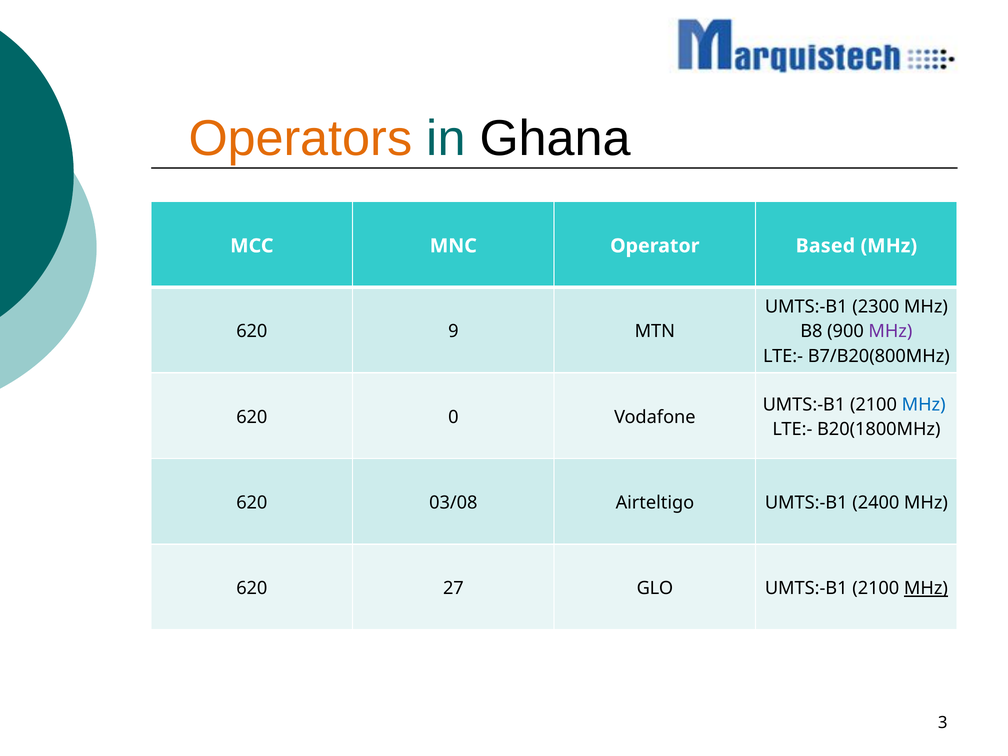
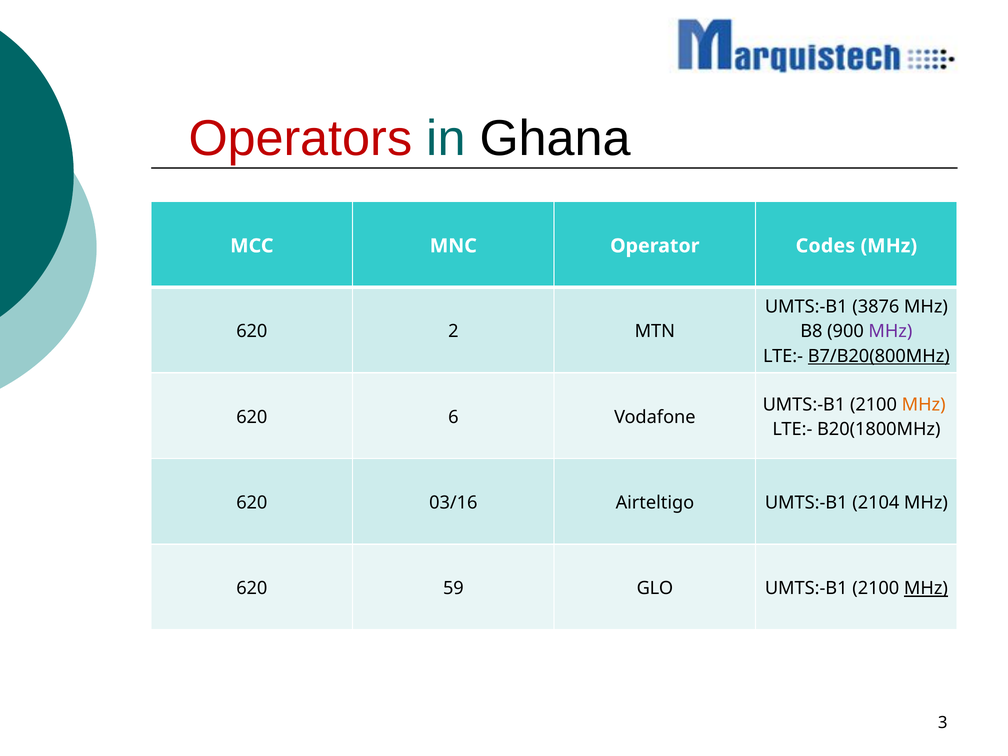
Operators colour: orange -> red
Based: Based -> Codes
2300: 2300 -> 3876
9: 9 -> 2
B7/B20(800MHz underline: none -> present
MHz at (924, 405) colour: blue -> orange
0: 0 -> 6
03/08: 03/08 -> 03/16
2400: 2400 -> 2104
27: 27 -> 59
